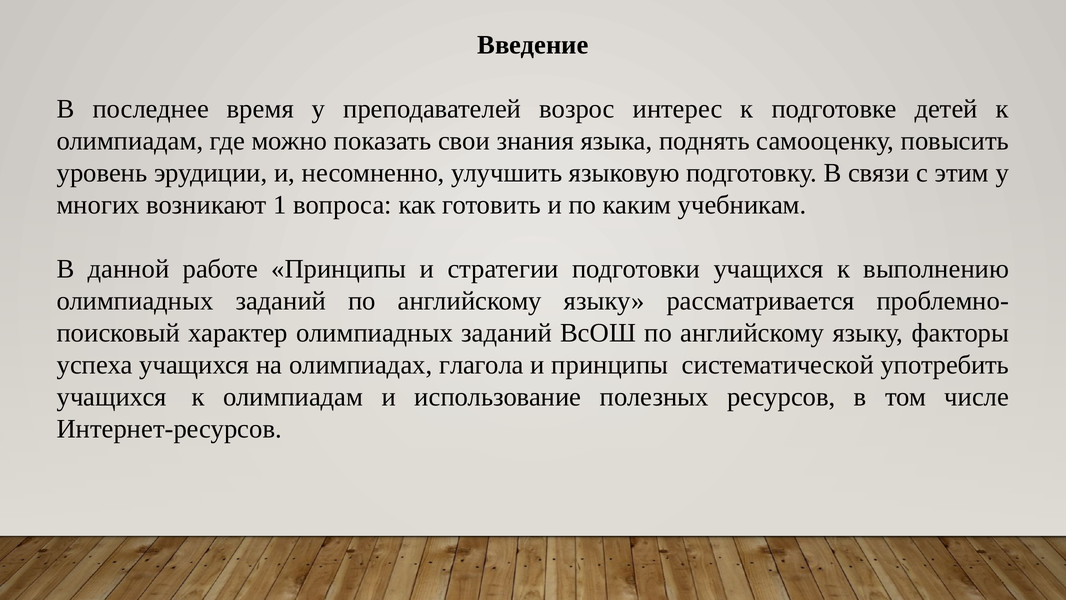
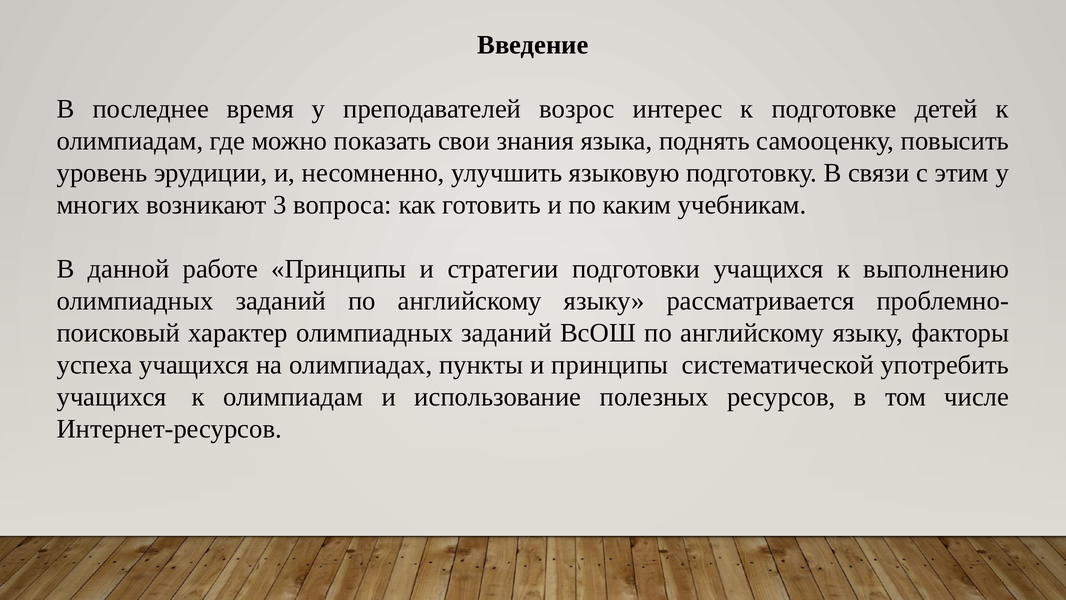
1: 1 -> 3
глагола: глагола -> пункты
